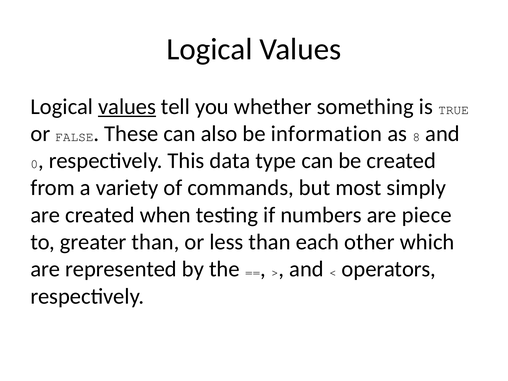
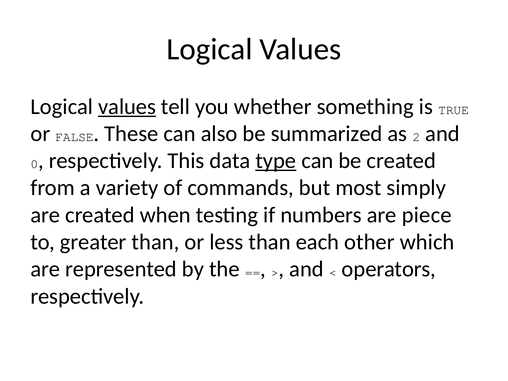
information: information -> summarized
8: 8 -> 2
type underline: none -> present
